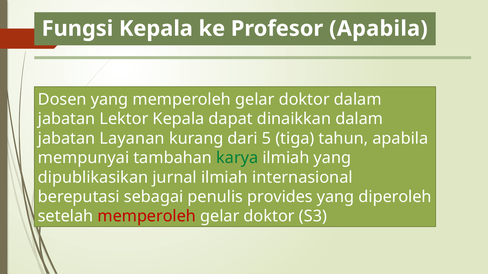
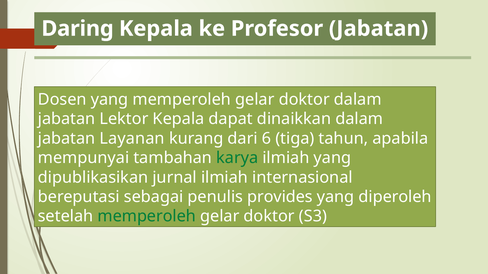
Fungsi: Fungsi -> Daring
Profesor Apabila: Apabila -> Jabatan
5: 5 -> 6
memperoleh at (147, 217) colour: red -> green
